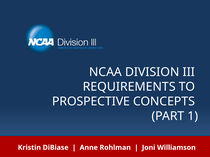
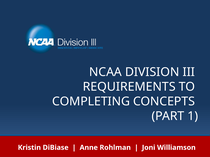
PROSPECTIVE: PROSPECTIVE -> COMPLETING
